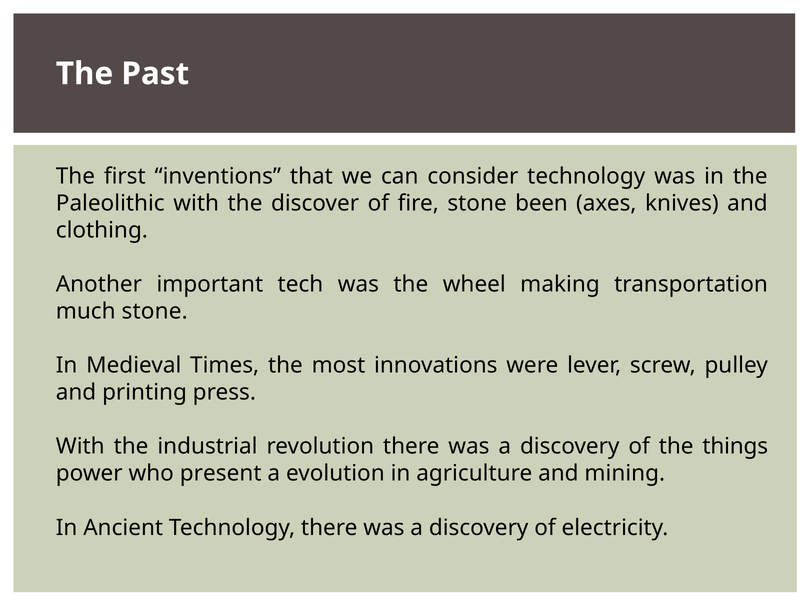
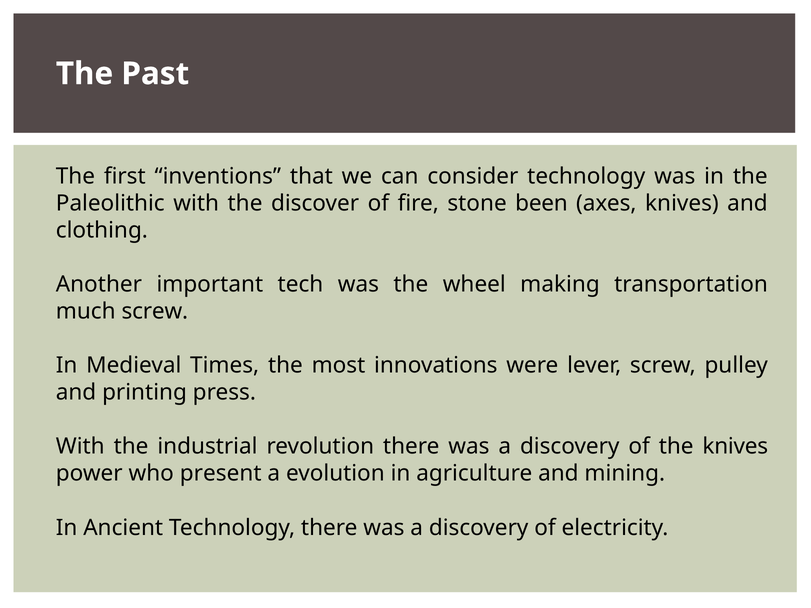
much stone: stone -> screw
the things: things -> knives
